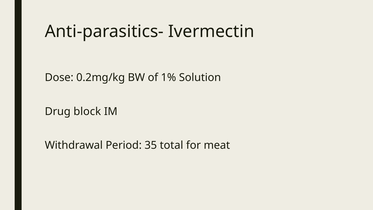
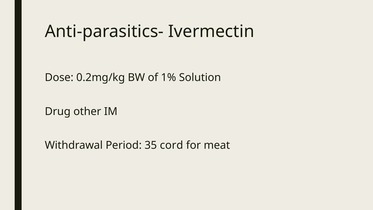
block: block -> other
total: total -> cord
